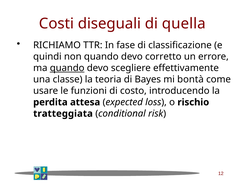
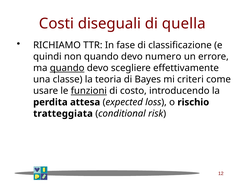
corretto: corretto -> numero
bontà: bontà -> criteri
funzioni underline: none -> present
